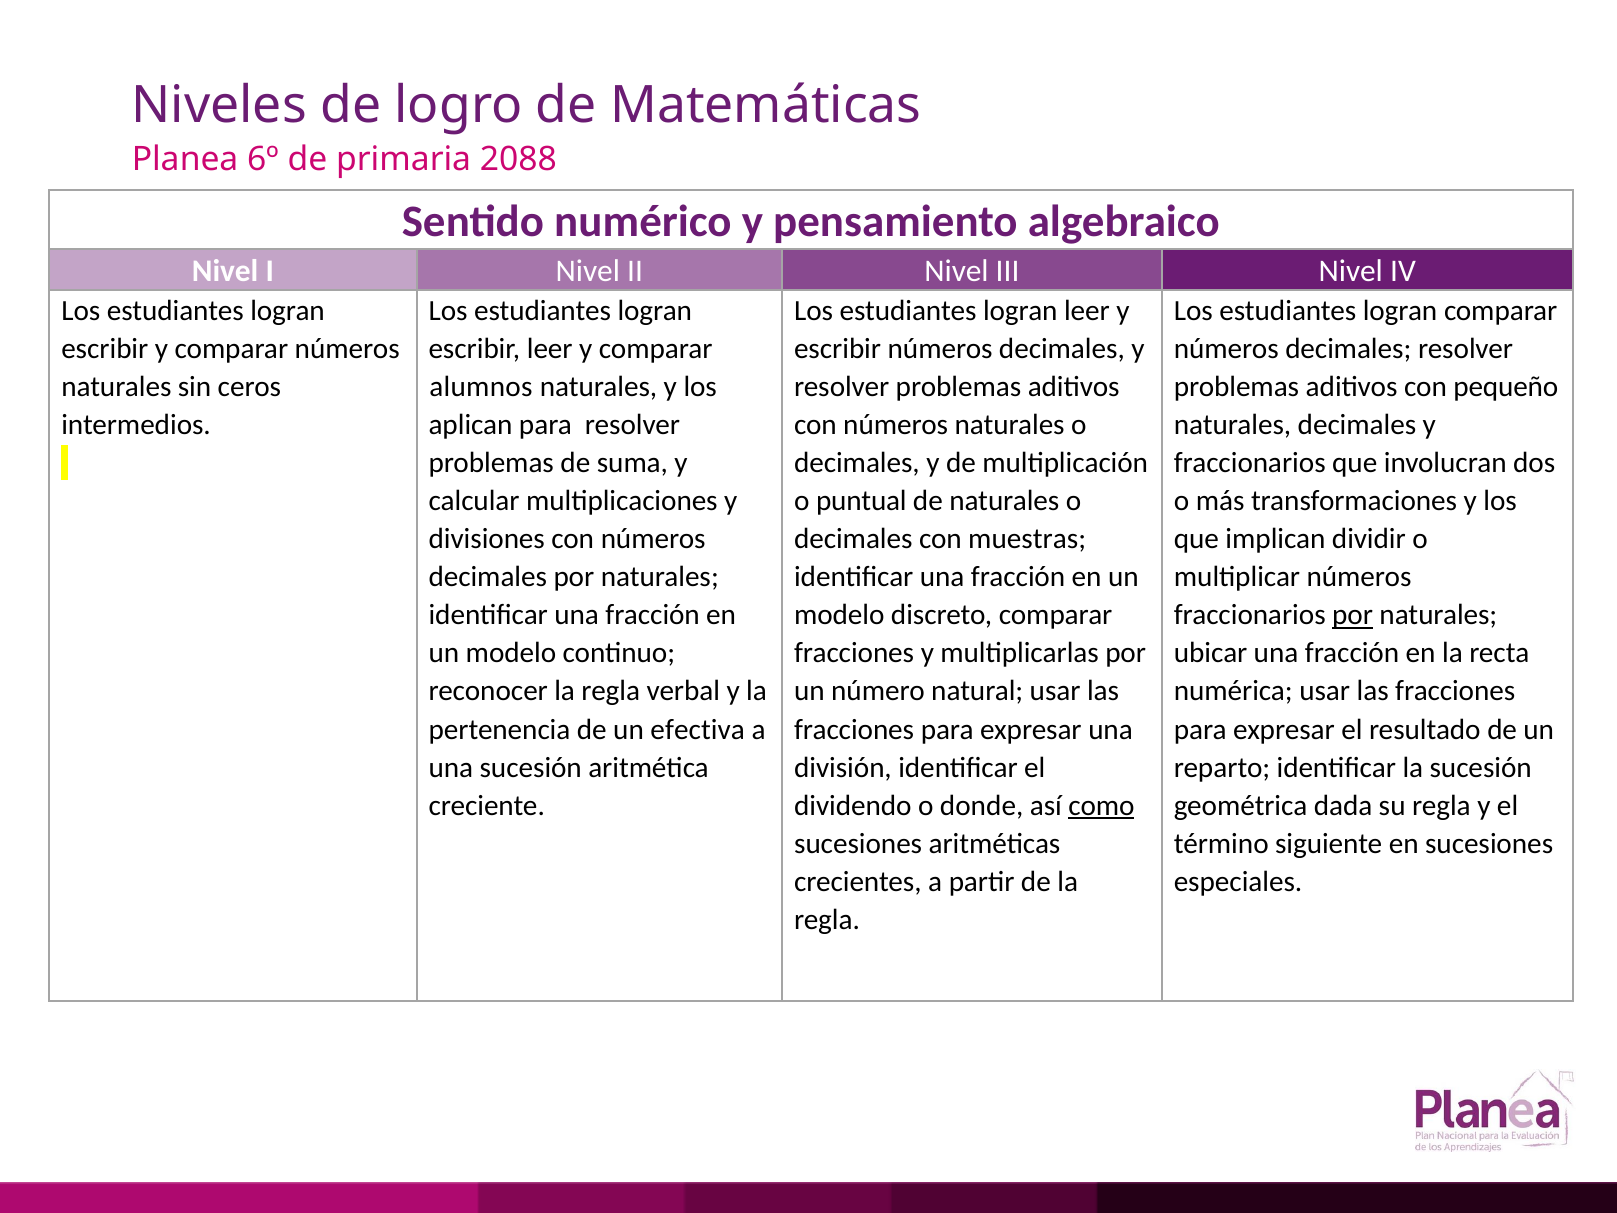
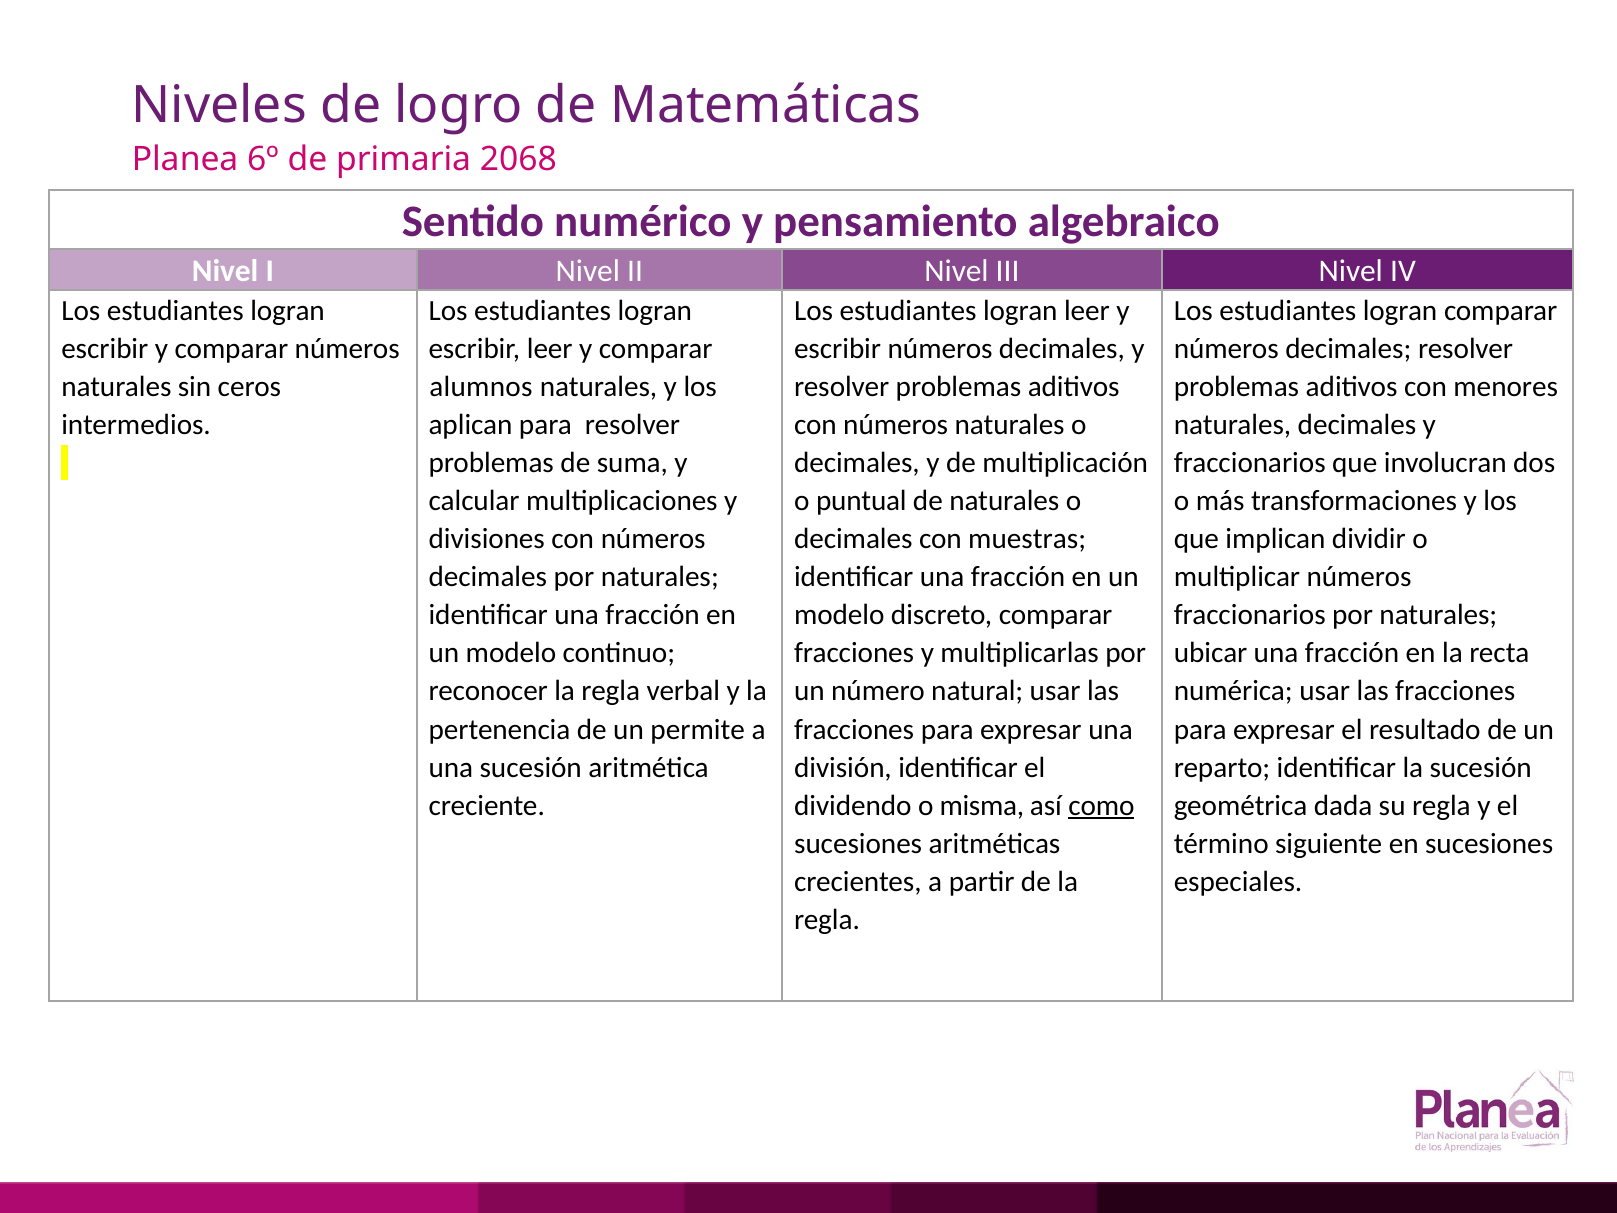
2088: 2088 -> 2068
pequeño: pequeño -> menores
por at (1353, 615) underline: present -> none
efectiva: efectiva -> permite
donde: donde -> misma
